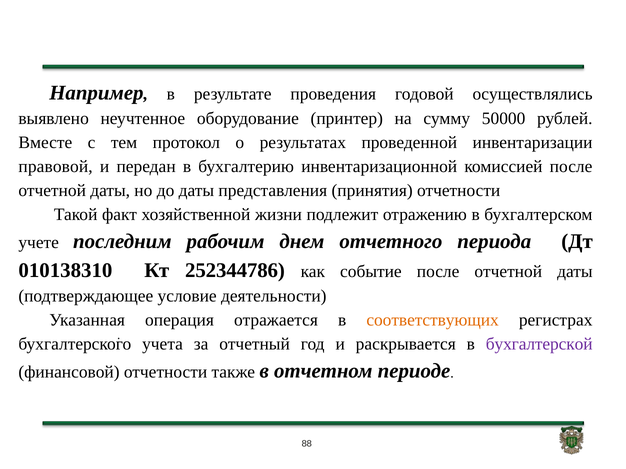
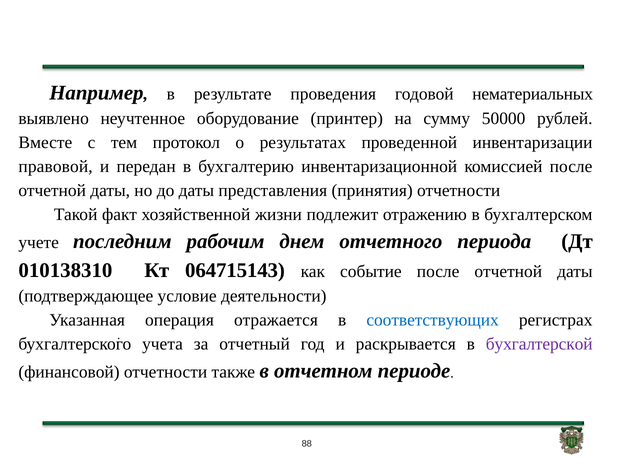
осуществлялись: осуществлялись -> нематериальных
252344786: 252344786 -> 064715143
соответствующих colour: orange -> blue
